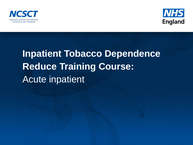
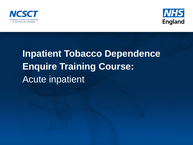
Reduce: Reduce -> Enquire
